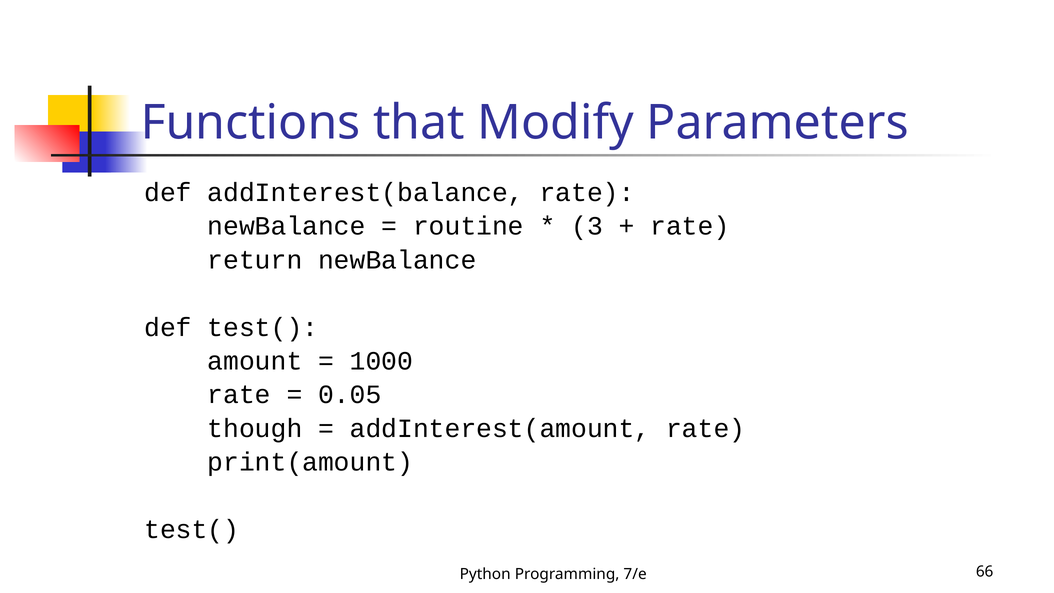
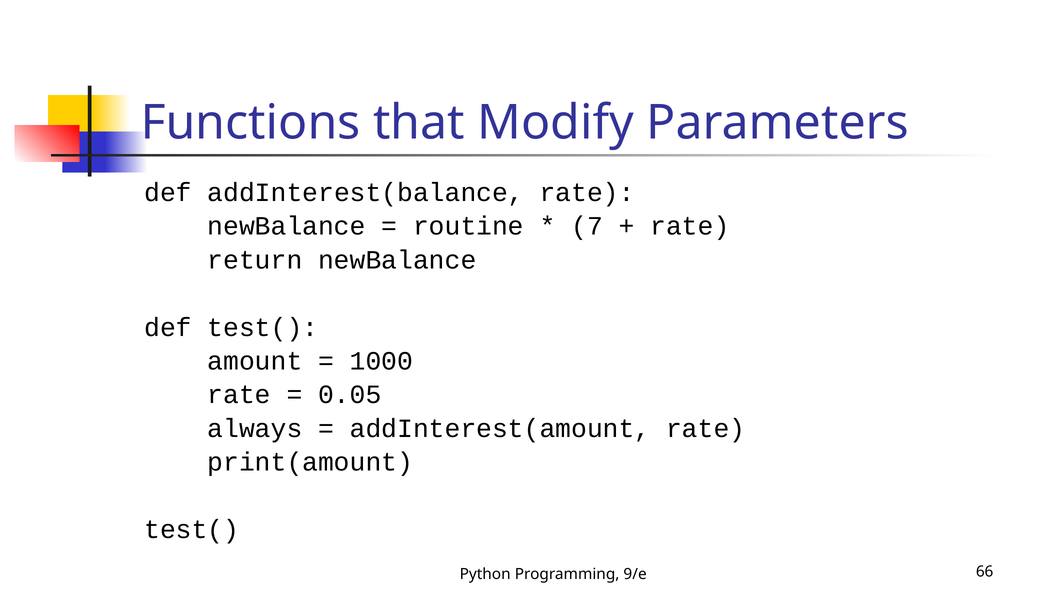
3: 3 -> 7
though: though -> always
7/e: 7/e -> 9/e
